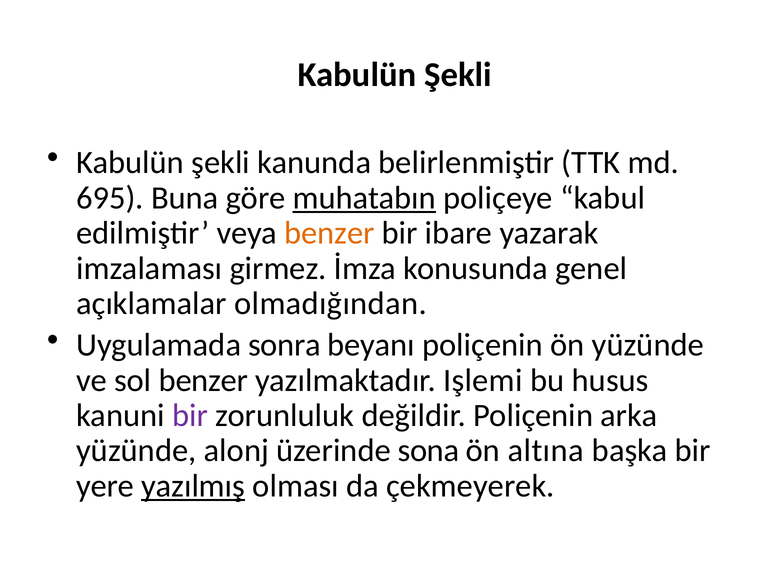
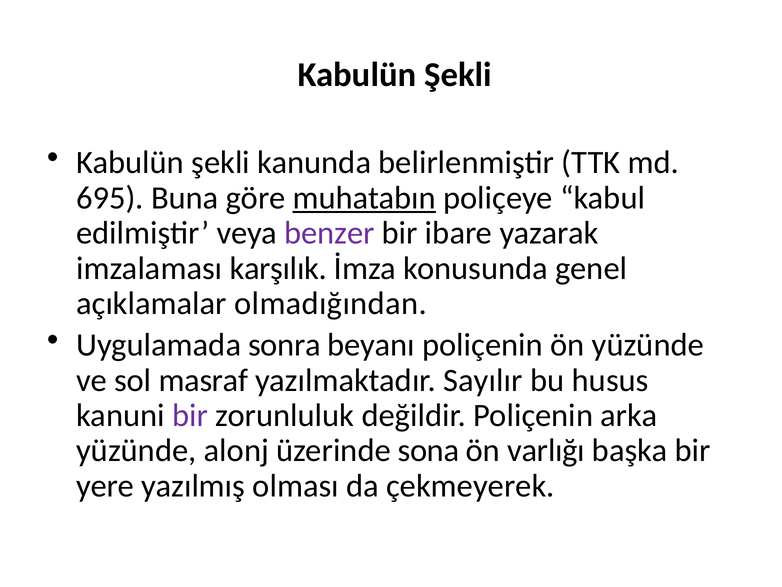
benzer at (329, 233) colour: orange -> purple
girmez: girmez -> karşılık
sol benzer: benzer -> masraf
Işlemi: Işlemi -> Sayılır
altına: altına -> varlığı
yazılmış underline: present -> none
